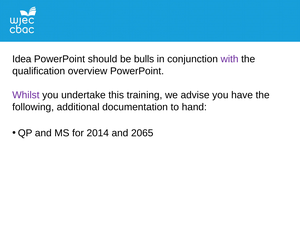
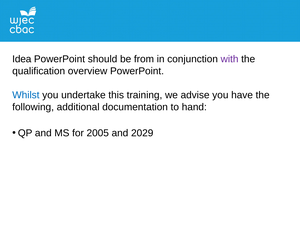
bulls: bulls -> from
Whilst colour: purple -> blue
2014: 2014 -> 2005
2065: 2065 -> 2029
